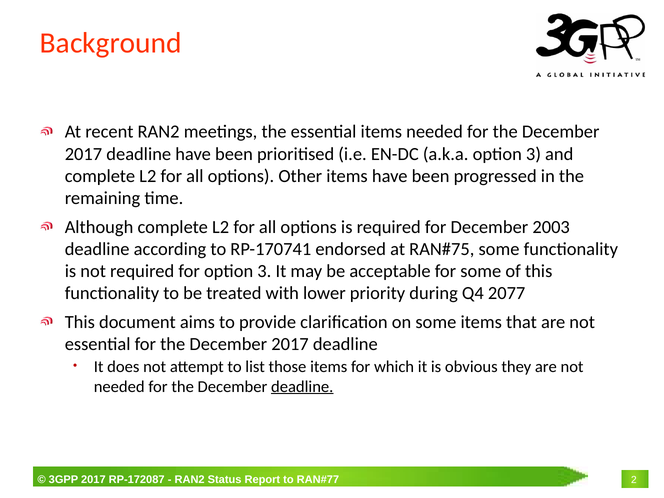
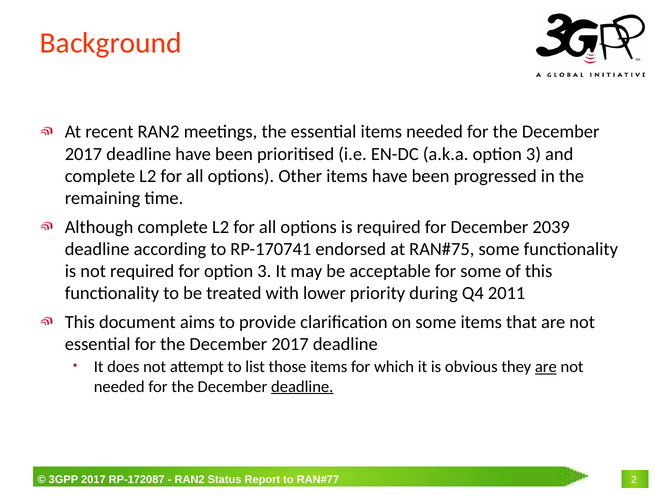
2003: 2003 -> 2039
2077: 2077 -> 2011
are at (546, 367) underline: none -> present
